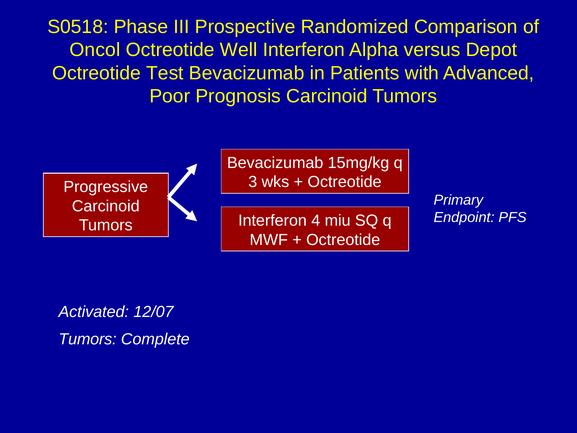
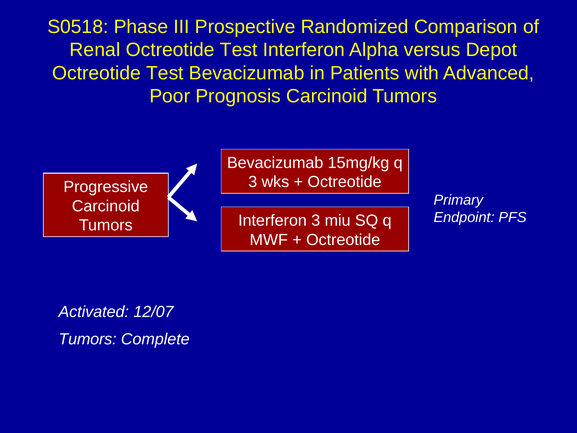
Oncol: Oncol -> Renal
Well at (239, 50): Well -> Test
Interferon 4: 4 -> 3
